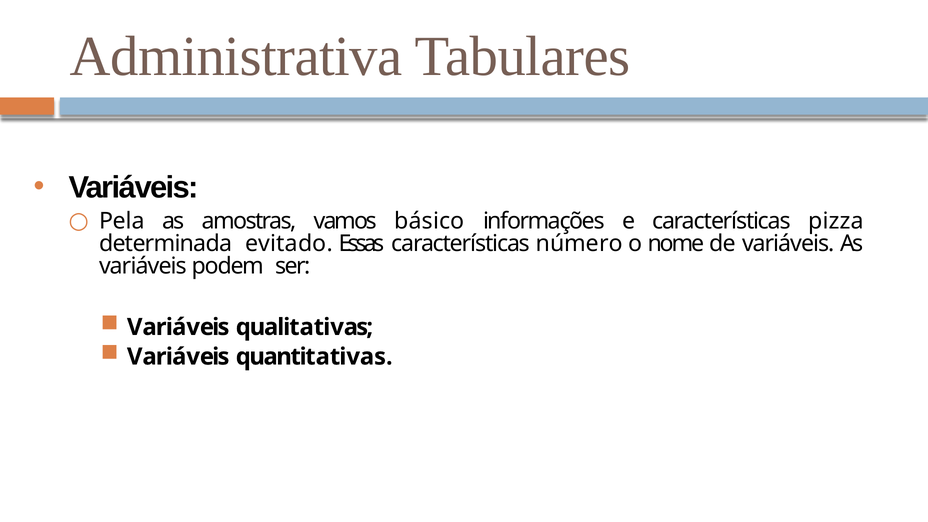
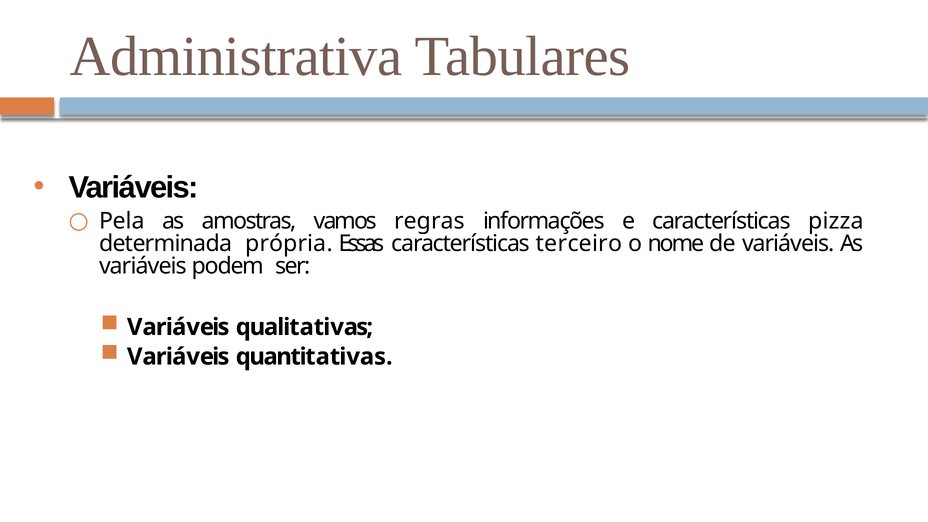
básico: básico -> regras
evitado: evitado -> própria
número: número -> terceiro
